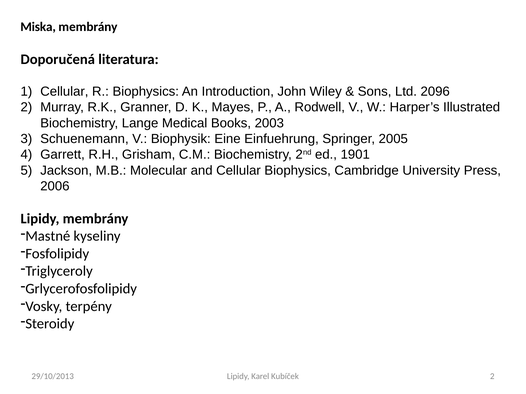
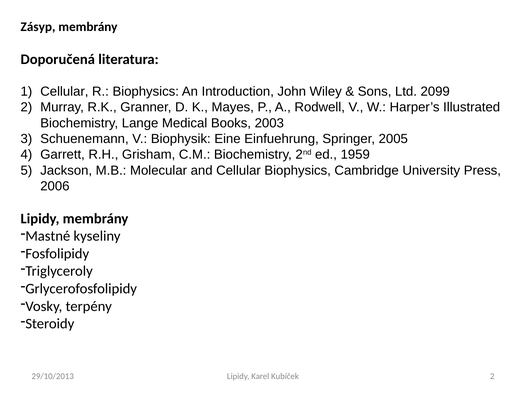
Miska: Miska -> Zásyp
2096: 2096 -> 2099
1901: 1901 -> 1959
